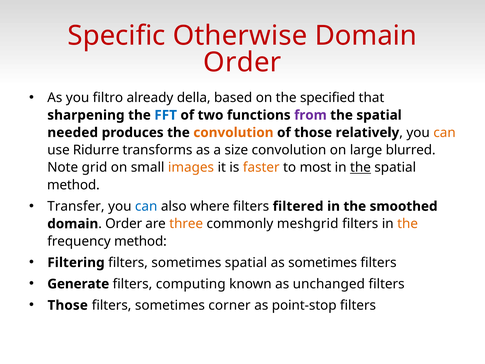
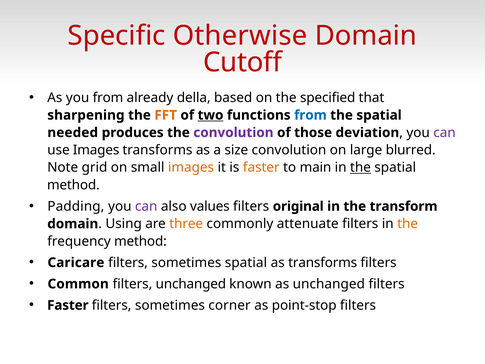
Order at (242, 62): Order -> Cutoff
you filtro: filtro -> from
FFT colour: blue -> orange
two underline: none -> present
from at (310, 115) colour: purple -> blue
convolution at (233, 133) colour: orange -> purple
relatively: relatively -> deviation
can at (445, 133) colour: orange -> purple
use Ridurre: Ridurre -> Images
most: most -> main
Transfer: Transfer -> Padding
can at (146, 206) colour: blue -> purple
where: where -> values
filtered: filtered -> original
smoothed: smoothed -> transform
Order at (124, 224): Order -> Using
meshgrid: meshgrid -> attenuate
Filtering: Filtering -> Caricare
as sometimes: sometimes -> transforms
Generate: Generate -> Common
filters computing: computing -> unchanged
Those at (68, 305): Those -> Faster
